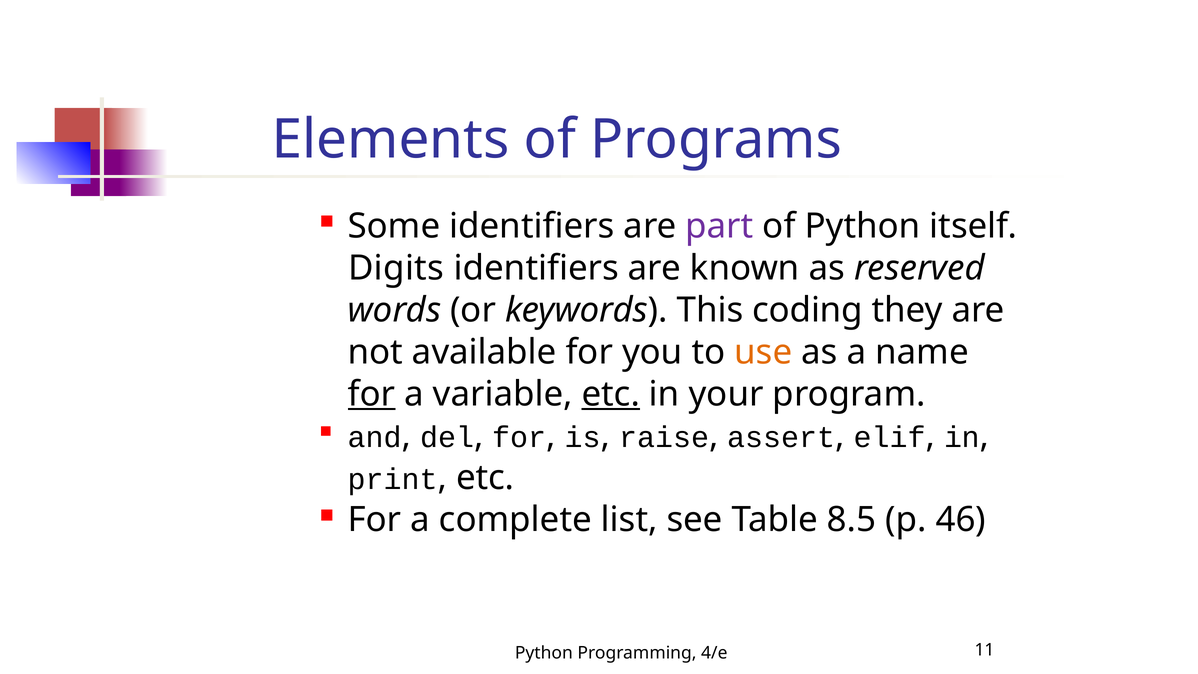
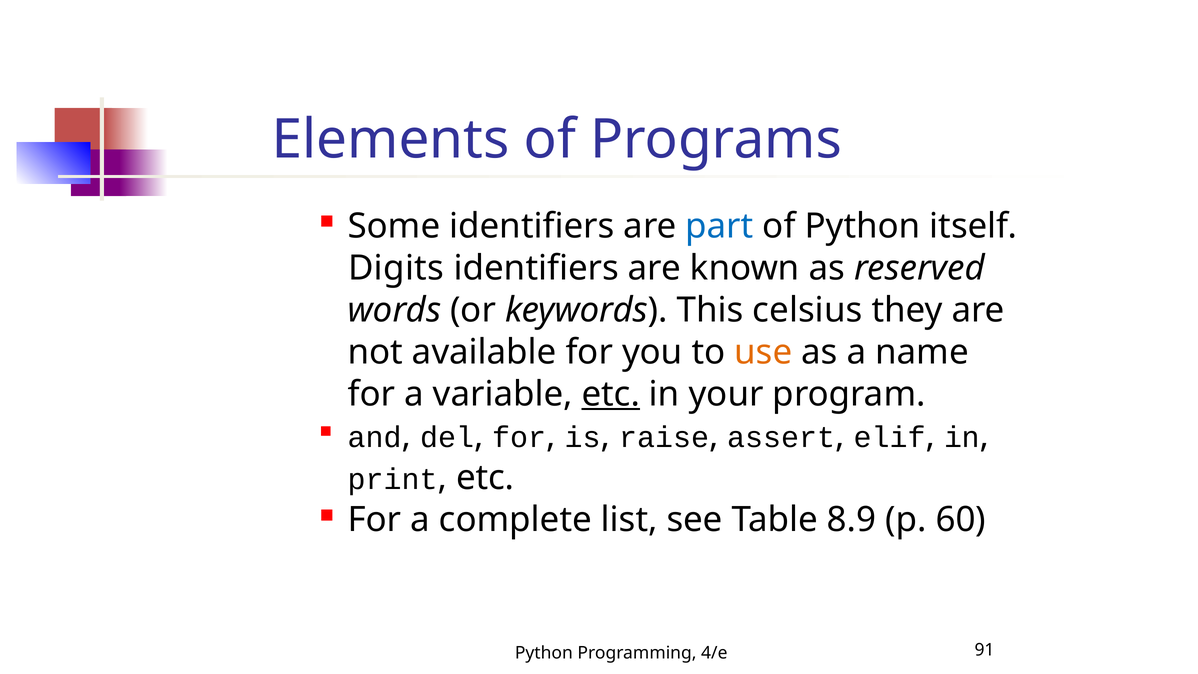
part colour: purple -> blue
coding: coding -> celsius
for at (372, 394) underline: present -> none
8.5: 8.5 -> 8.9
46: 46 -> 60
11: 11 -> 91
